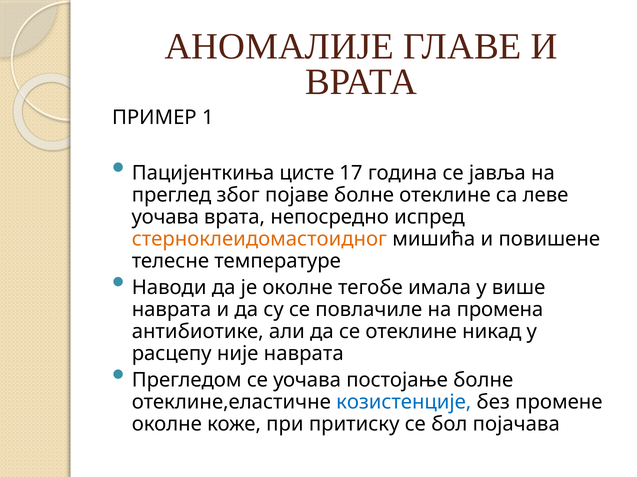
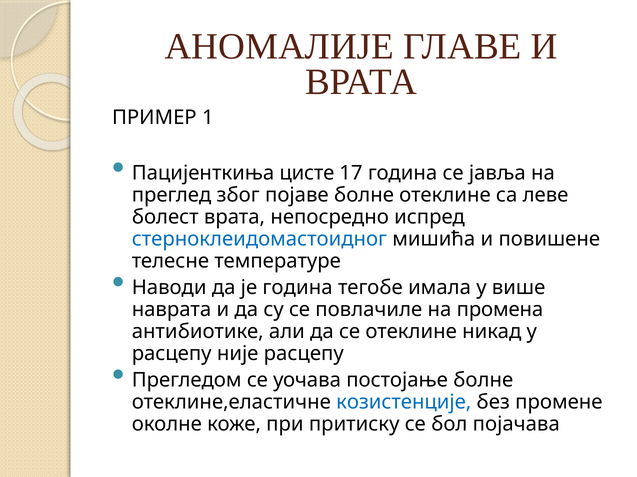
уочава at (165, 217): уочава -> болест
стерноклеидомастоидног colour: orange -> blue
је околне: околне -> година
није наврата: наврата -> расцепу
